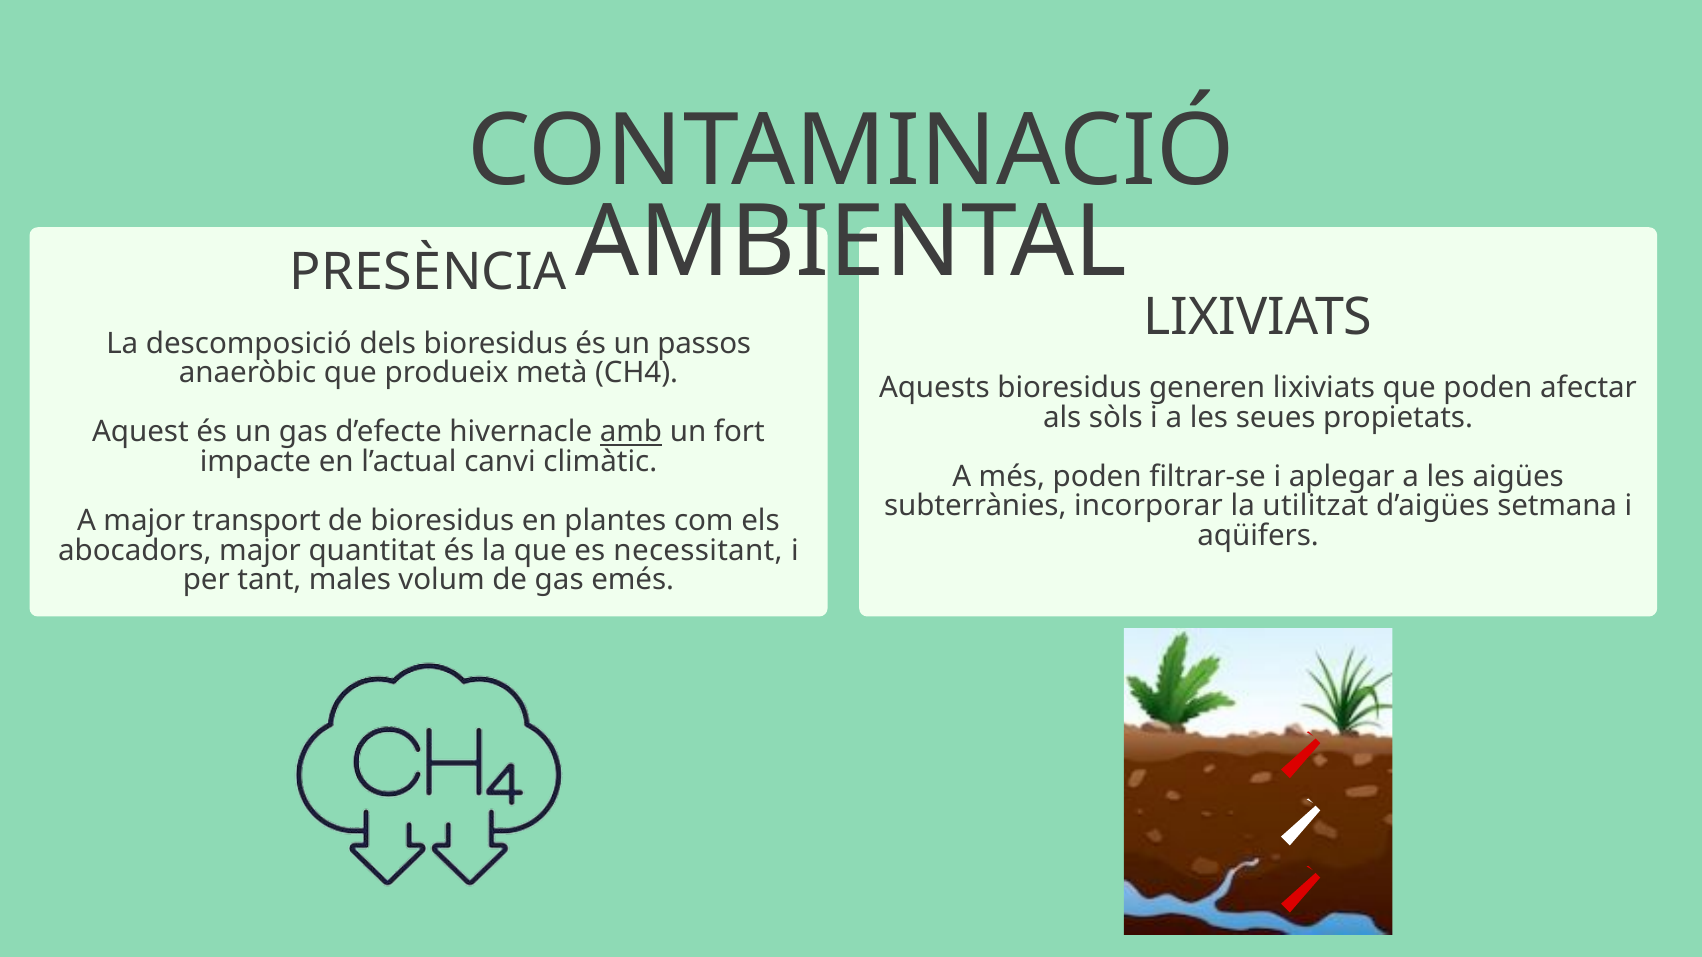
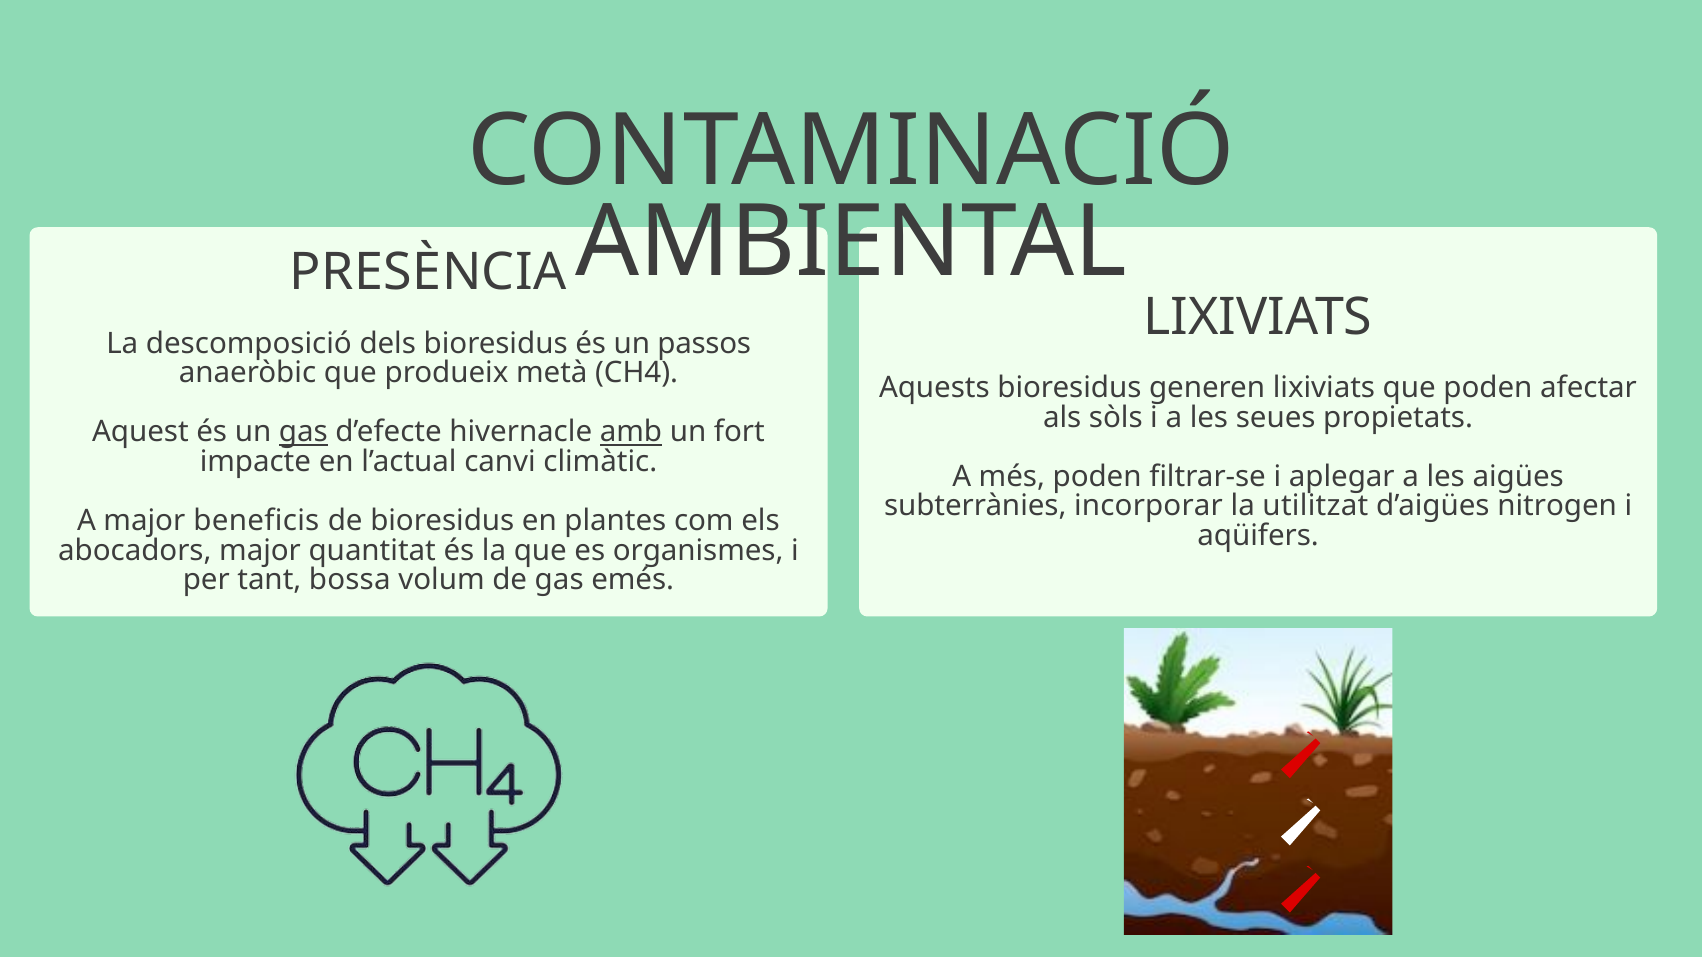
gas at (303, 432) underline: none -> present
setmana: setmana -> nitrogen
transport: transport -> beneficis
necessitant: necessitant -> organismes
males: males -> bossa
